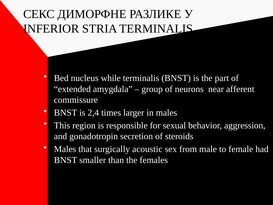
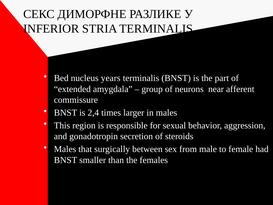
while: while -> years
acoustic: acoustic -> between
